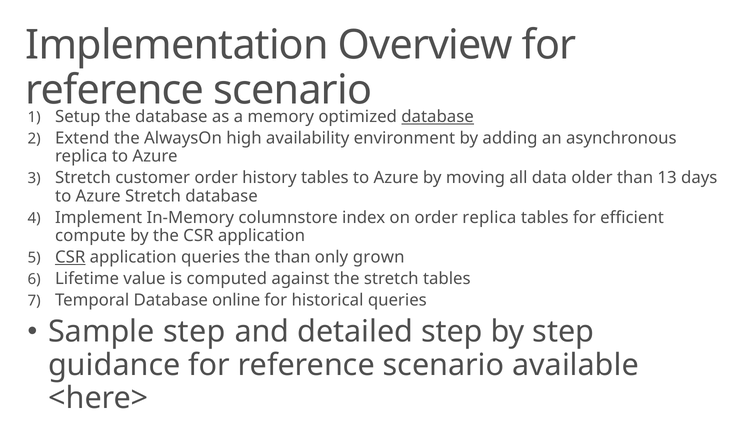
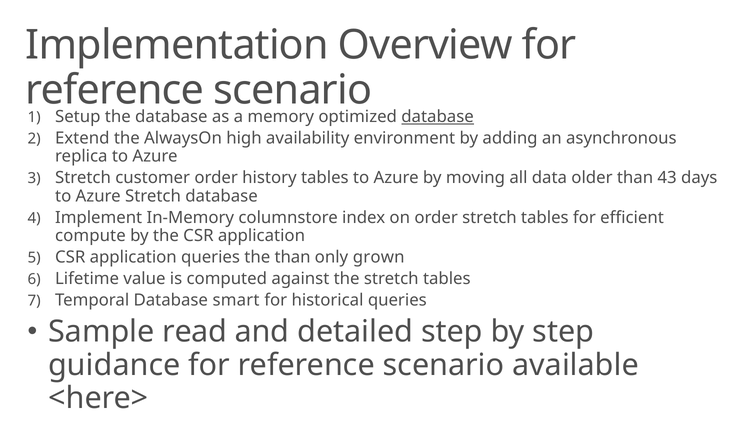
13: 13 -> 43
order replica: replica -> stretch
CSR at (70, 257) underline: present -> none
online: online -> smart
Sample step: step -> read
